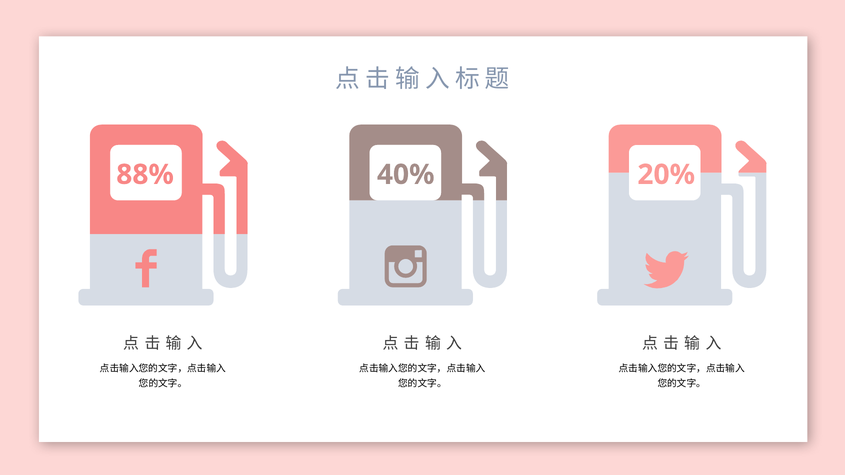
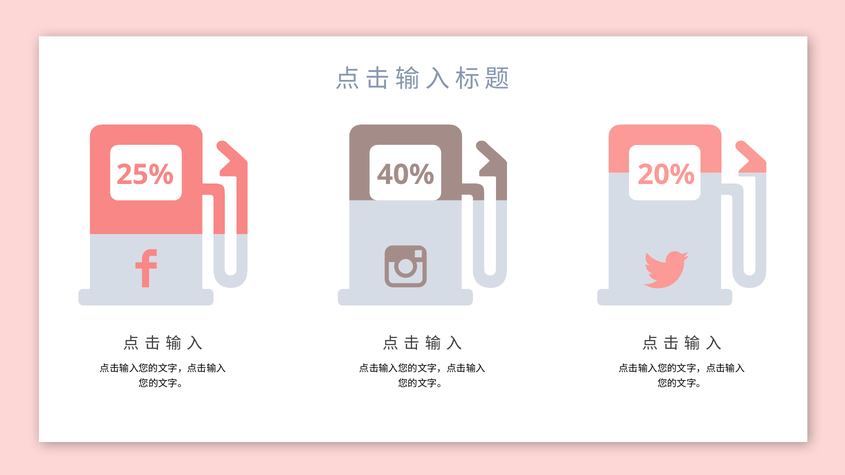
88%: 88% -> 25%
